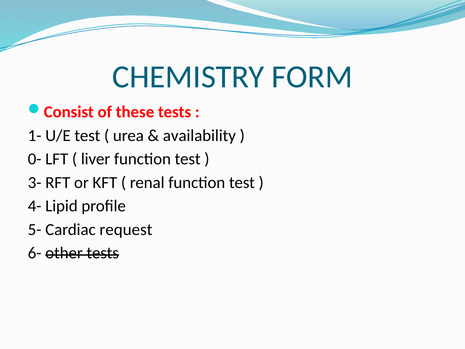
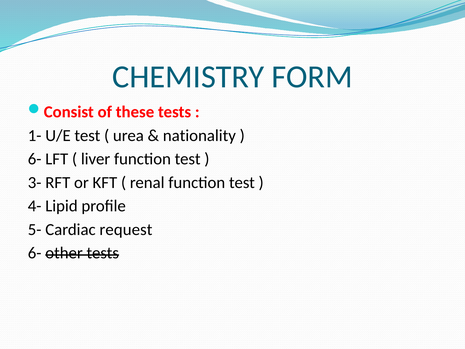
availability: availability -> nationality
0- at (35, 159): 0- -> 6-
